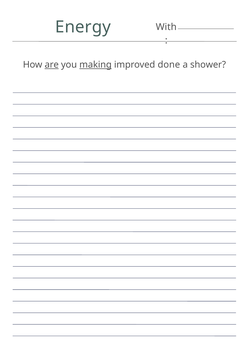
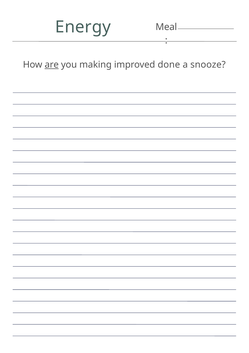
With: With -> Meal
making underline: present -> none
shower: shower -> snooze
